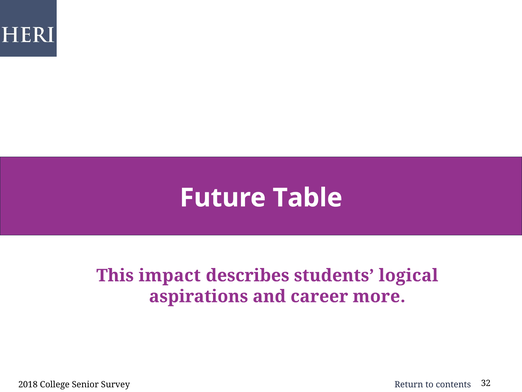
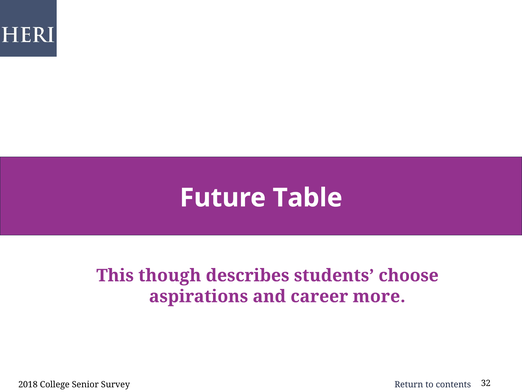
impact: impact -> though
logical: logical -> choose
